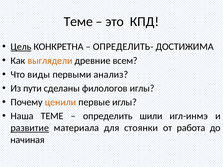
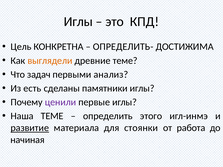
Теме at (78, 22): Теме -> Иглы
Цель underline: present -> none
древние всем: всем -> теме
виды: виды -> задач
пути: пути -> есть
филологов: филологов -> памятники
ценили colour: orange -> purple
шили: шили -> этого
